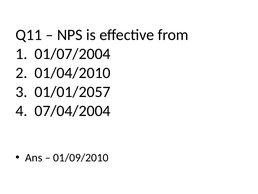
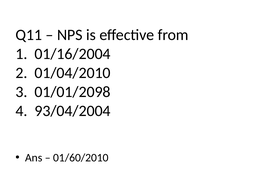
01/07/2004: 01/07/2004 -> 01/16/2004
01/01/2057: 01/01/2057 -> 01/01/2098
07/04/2004: 07/04/2004 -> 93/04/2004
01/09/2010: 01/09/2010 -> 01/60/2010
